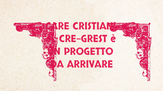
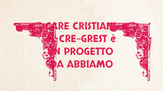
ARRIVARE: ARRIVARE -> ABBIAMO
